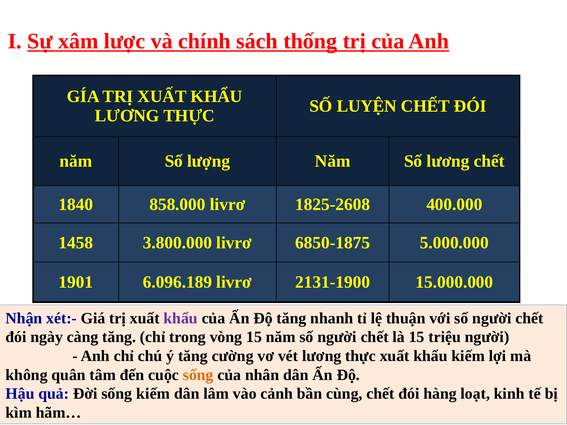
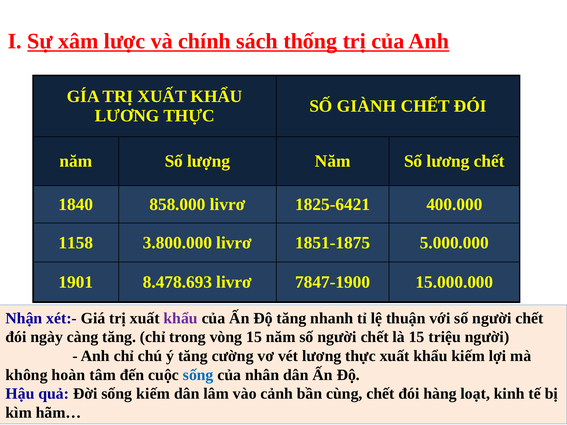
LUYỆN: LUYỆN -> GIÀNH
1825-2608: 1825-2608 -> 1825-6421
1458: 1458 -> 1158
6850-1875: 6850-1875 -> 1851-1875
6.096.189: 6.096.189 -> 8.478.693
2131-1900: 2131-1900 -> 7847-1900
quân: quân -> hoàn
sống at (198, 375) colour: orange -> blue
